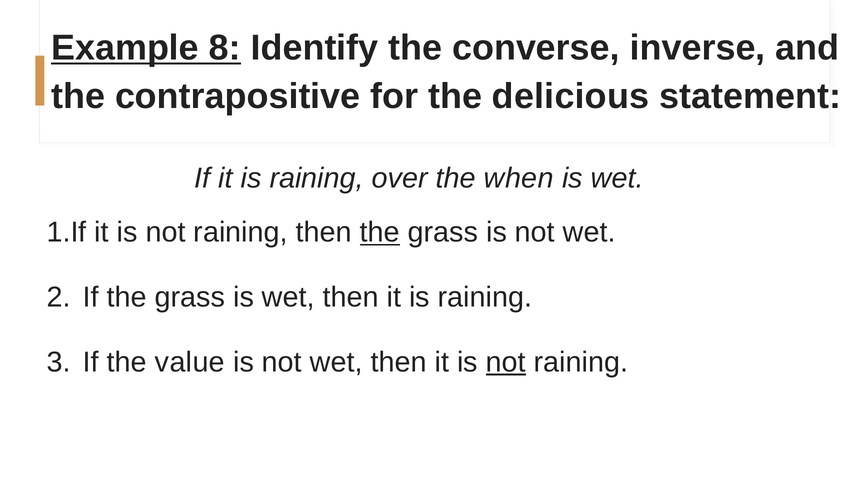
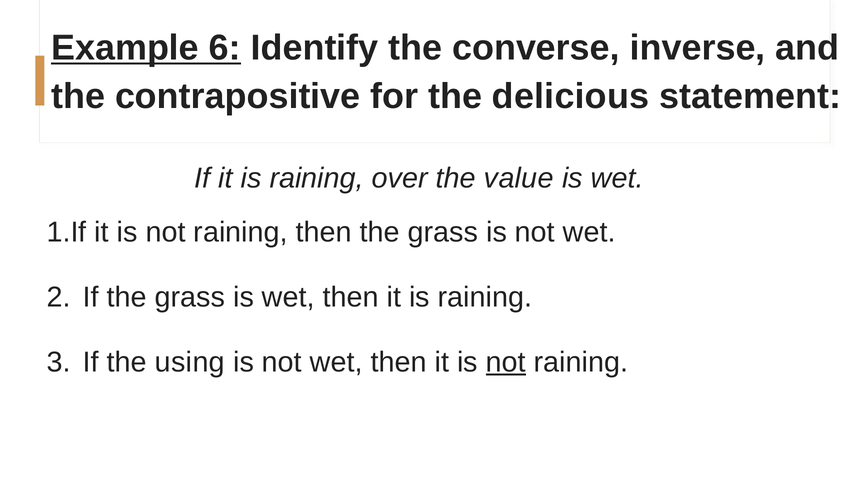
8: 8 -> 6
when: when -> value
the at (380, 233) underline: present -> none
value: value -> using
